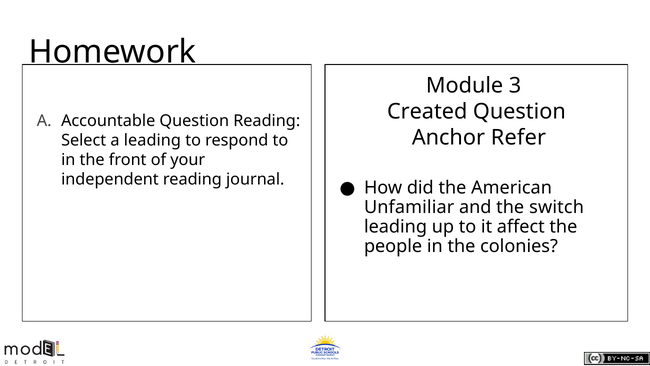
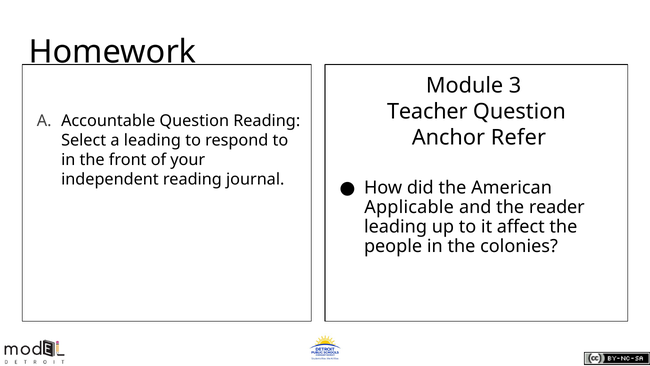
Created: Created -> Teacher
Unfamiliar: Unfamiliar -> Applicable
switch: switch -> reader
